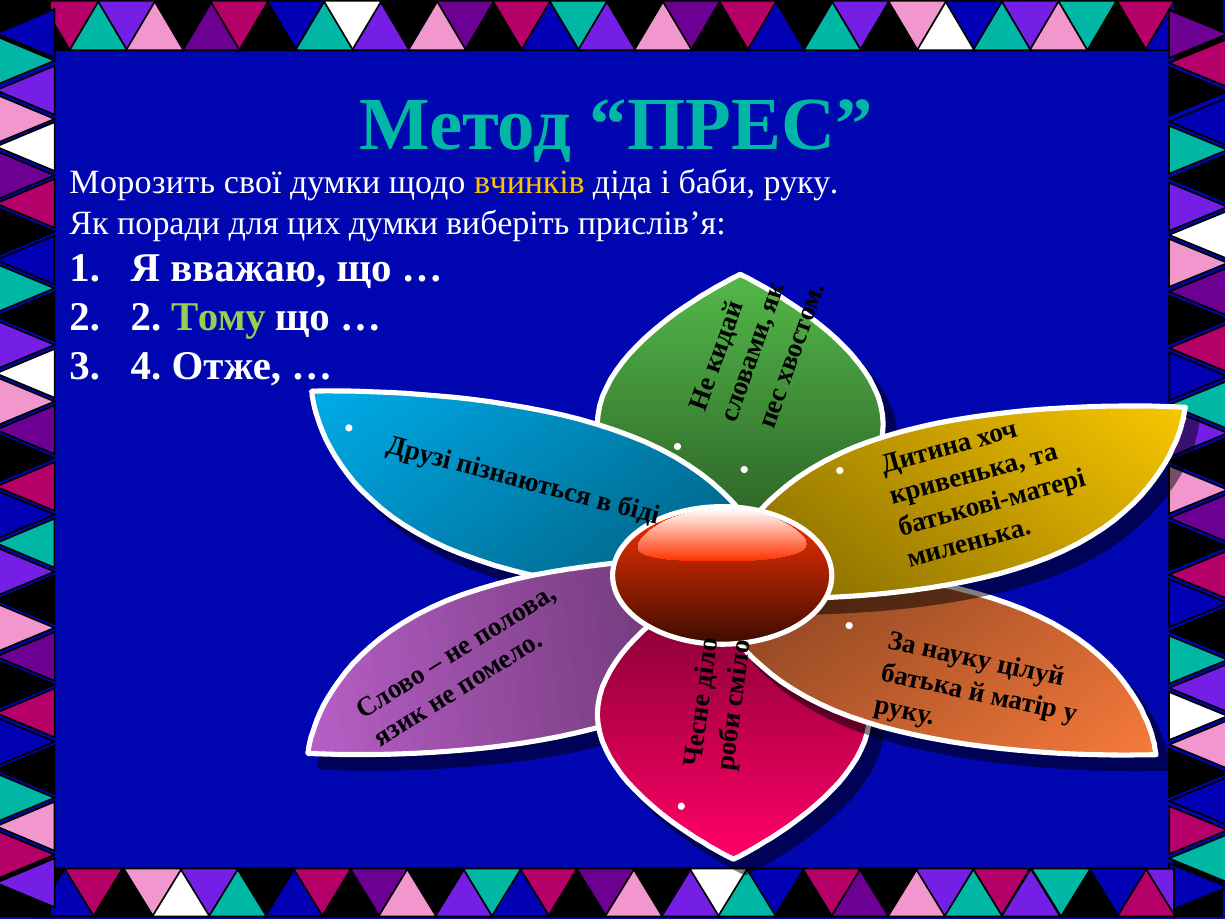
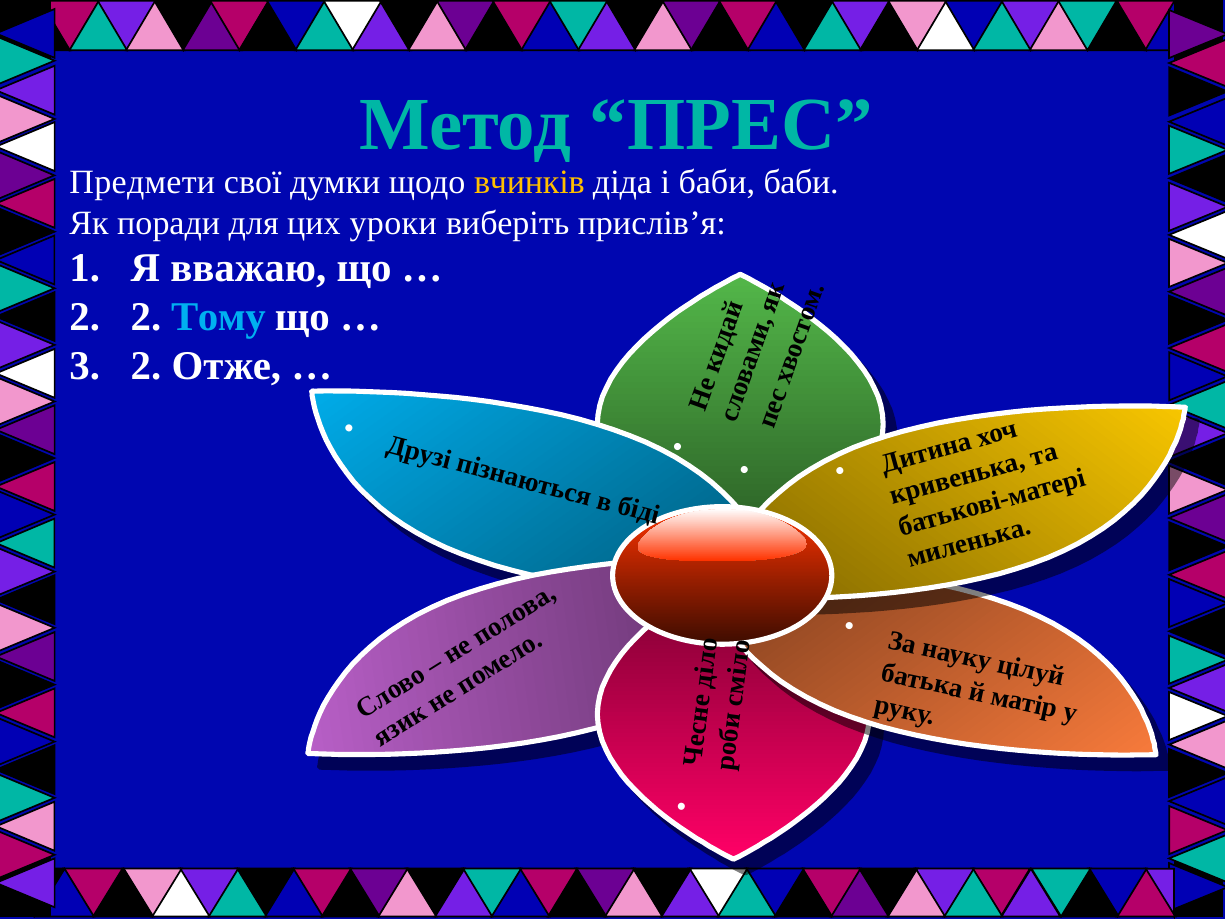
Морозить: Морозить -> Предмети
баби руку: руку -> баби
цих думки: думки -> уроки
Тому colour: light green -> light blue
3 4: 4 -> 2
